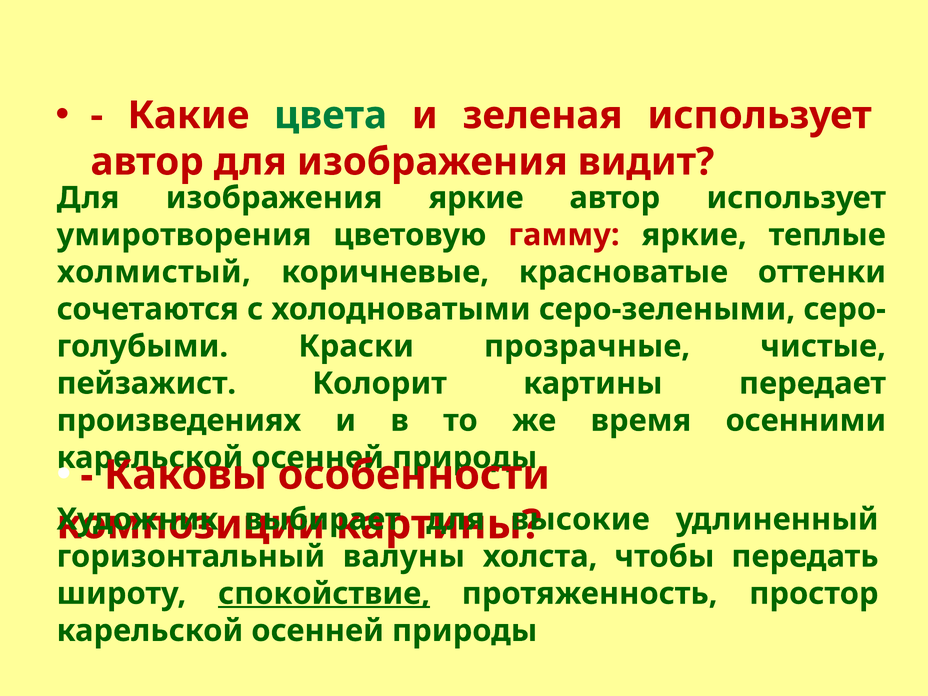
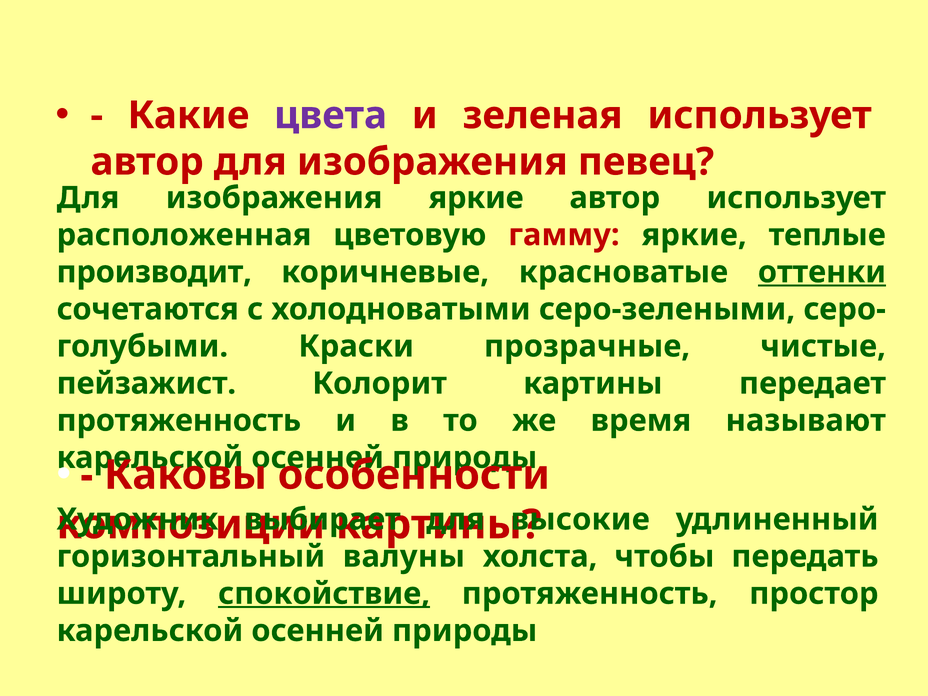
цвета colour: green -> purple
видит: видит -> певец
умиротворения: умиротворения -> расположенная
холмистый: холмистый -> производит
оттенки underline: none -> present
произведениях at (179, 421): произведениях -> протяженность
осенними: осенними -> называют
